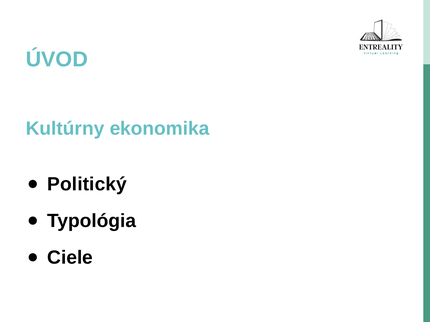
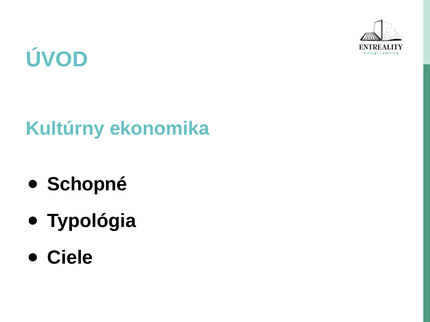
Politický: Politický -> Schopné
